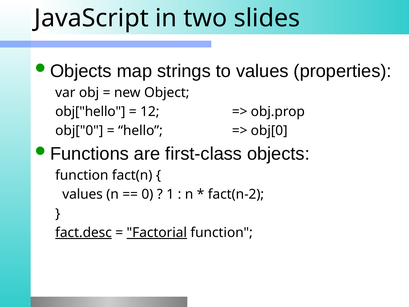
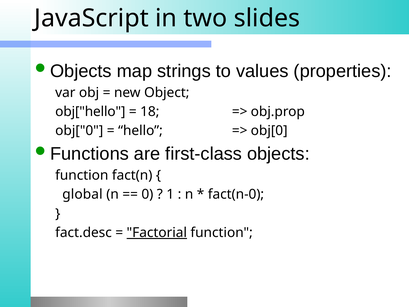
12: 12 -> 18
values at (83, 194): values -> global
fact(n-2: fact(n-2 -> fact(n-0
fact.desc underline: present -> none
